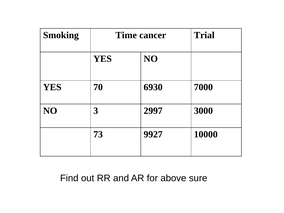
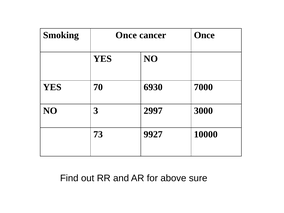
Smoking Time: Time -> Once
cancer Trial: Trial -> Once
